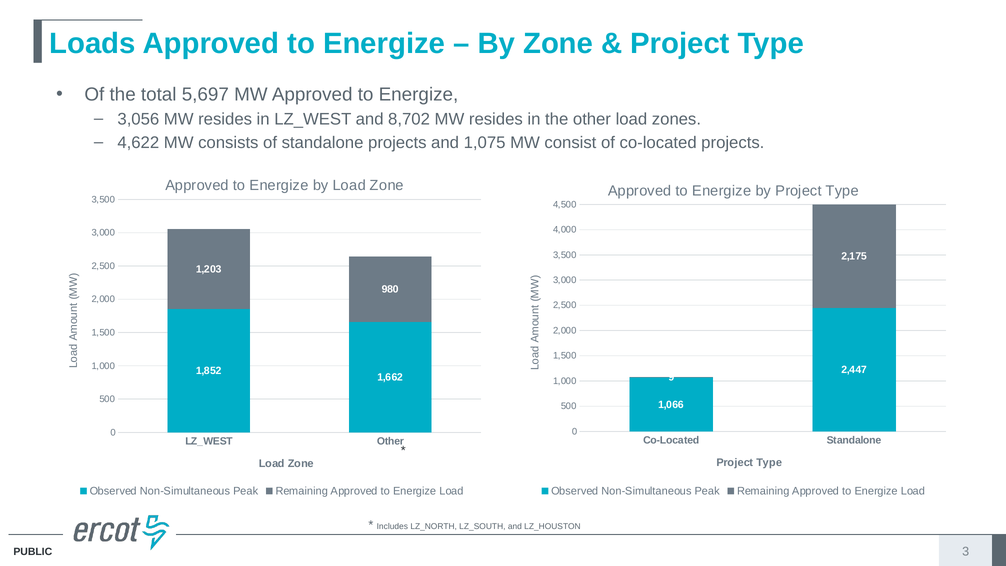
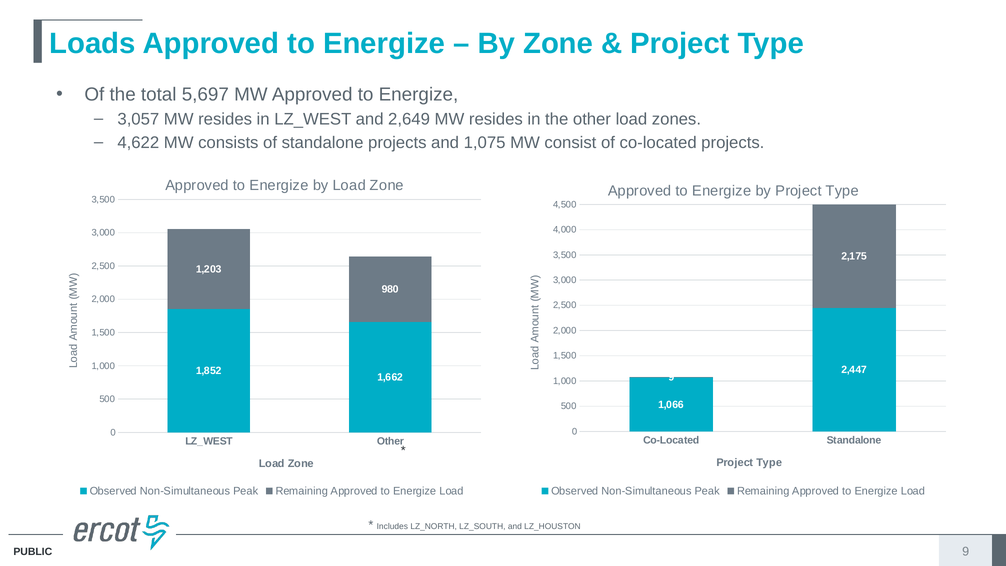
3,056: 3,056 -> 3,057
8,702: 8,702 -> 2,649
3 at (966, 551): 3 -> 9
